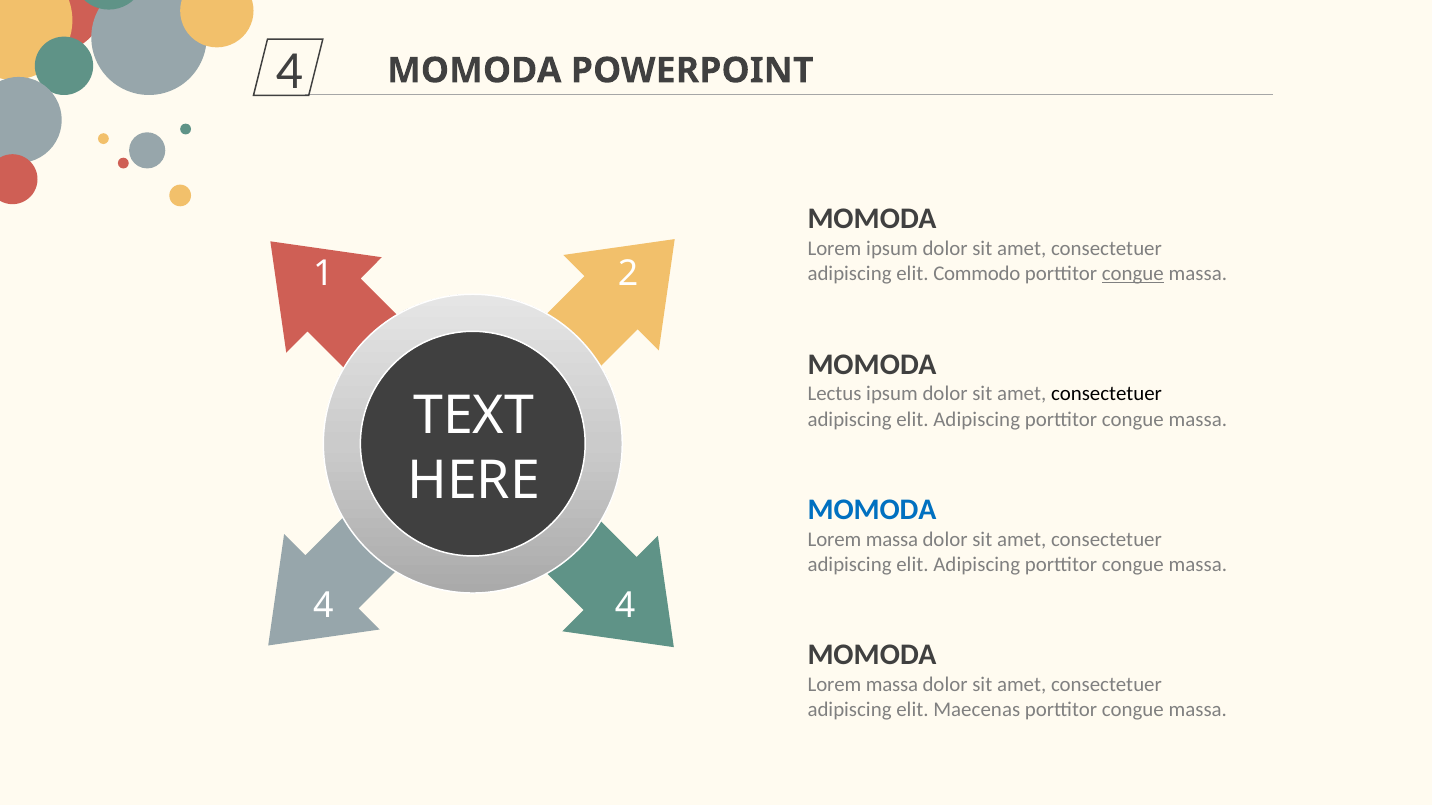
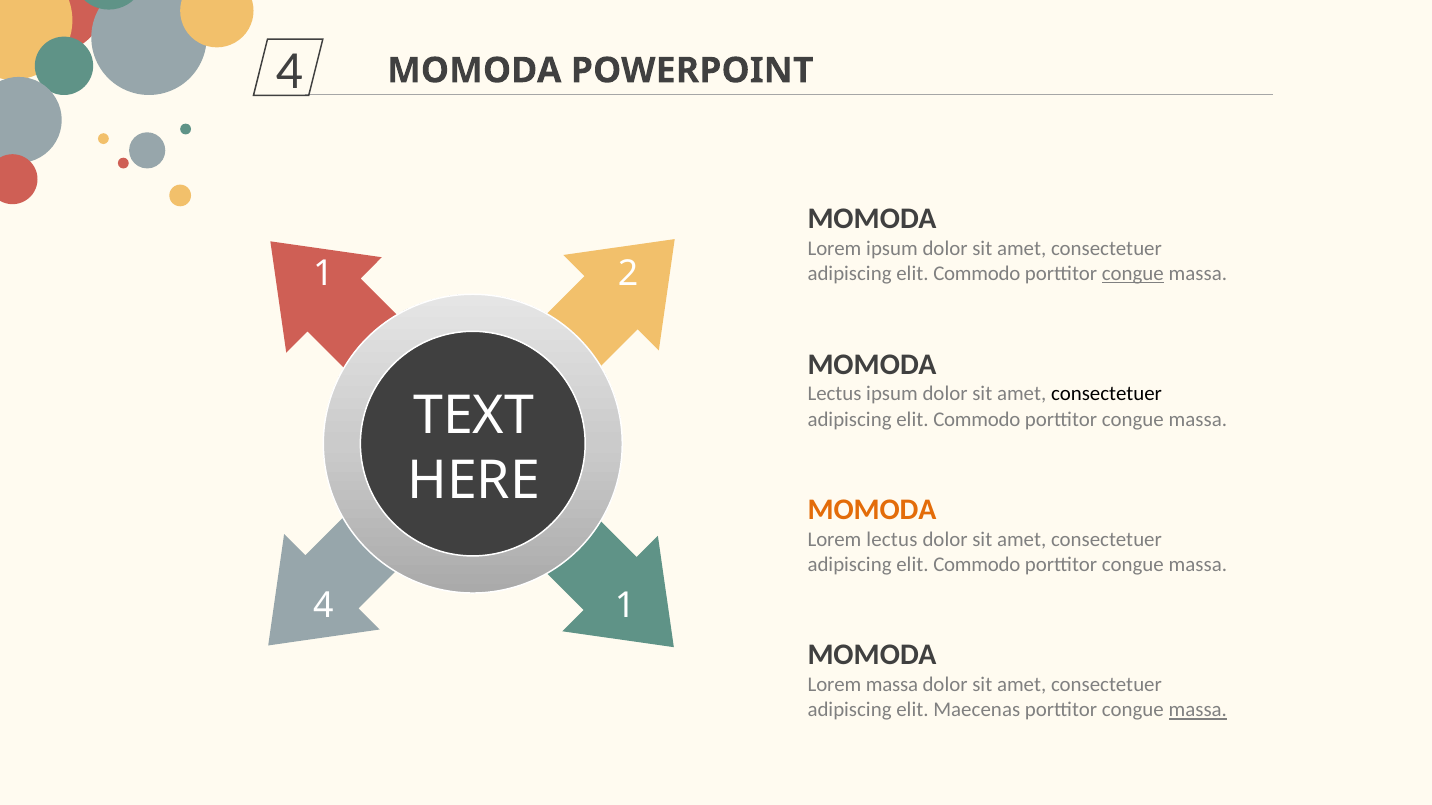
Adipiscing at (977, 419): Adipiscing -> Commodo
MOMODA at (872, 510) colour: blue -> orange
massa at (892, 540): massa -> lectus
Adipiscing at (977, 565): Adipiscing -> Commodo
4 4: 4 -> 1
massa at (1198, 710) underline: none -> present
